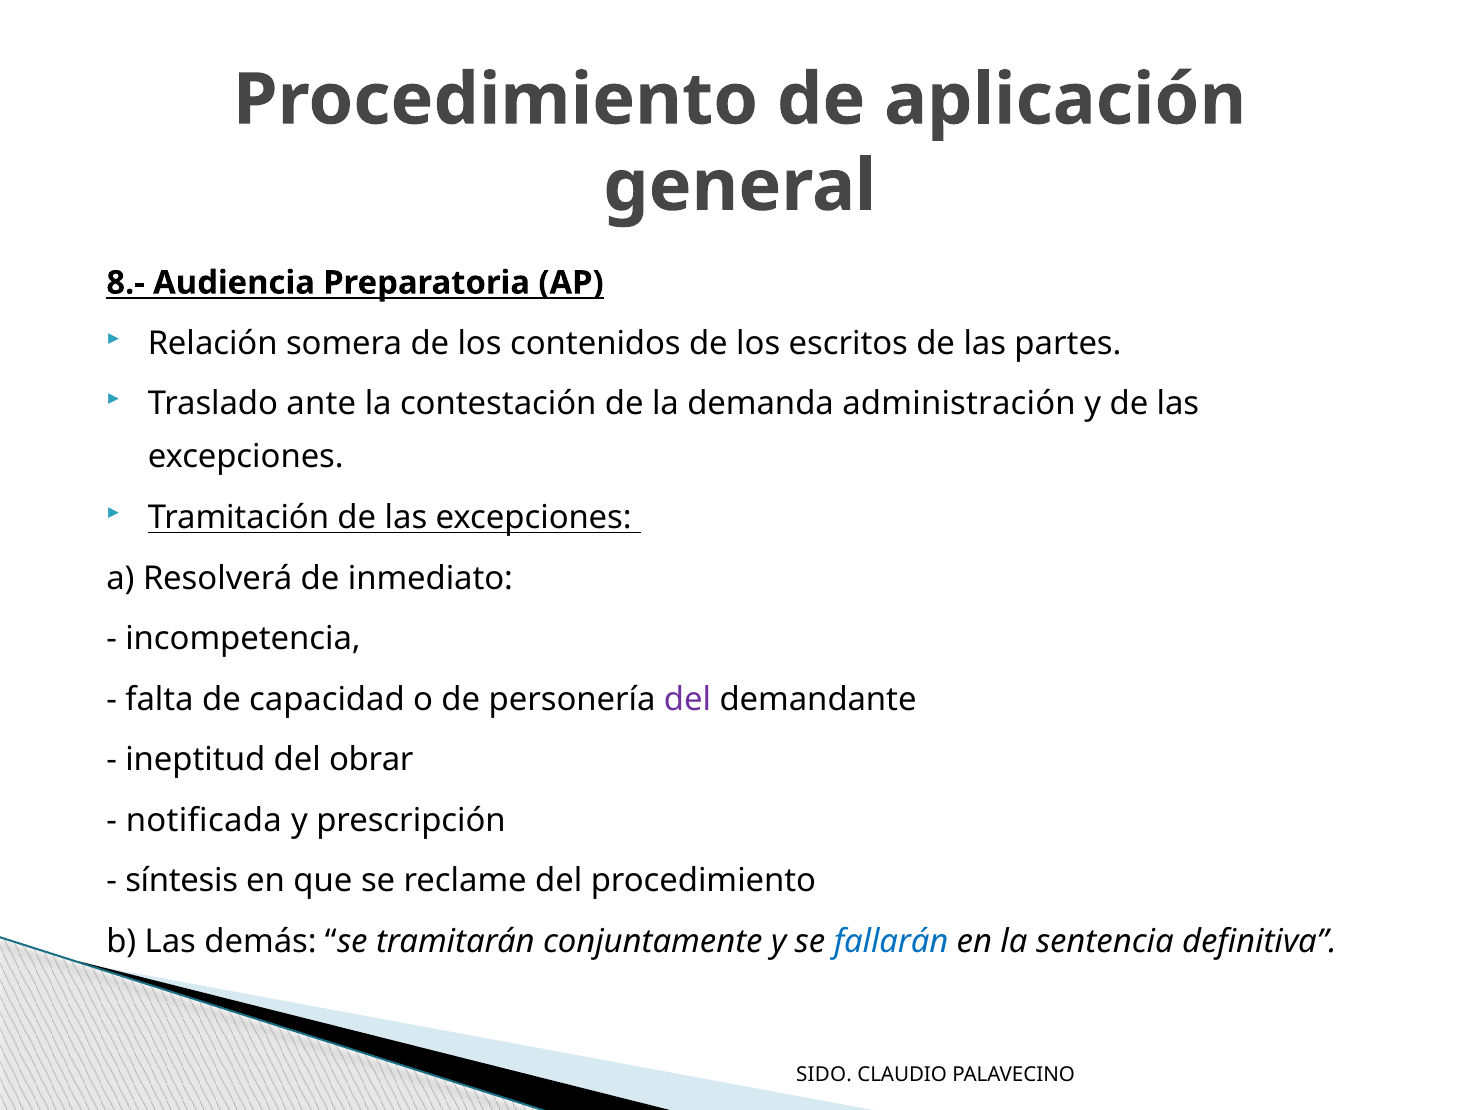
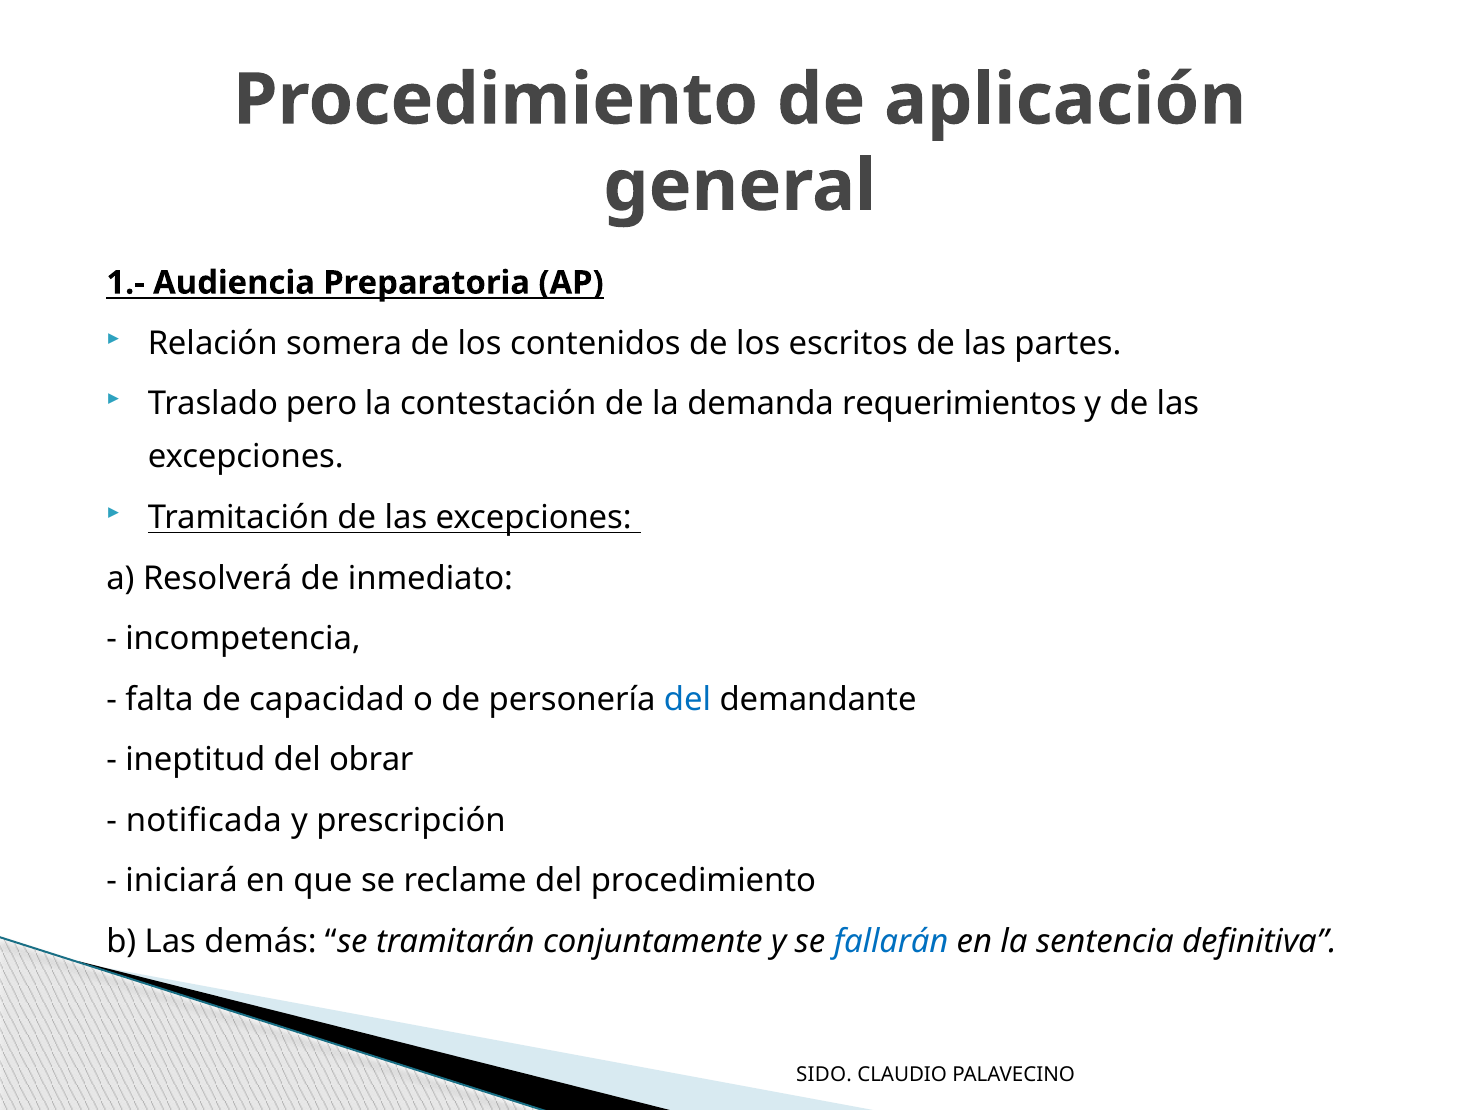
8.-: 8.- -> 1.-
ante: ante -> pero
administración: administración -> requerimientos
del at (688, 699) colour: purple -> blue
síntesis: síntesis -> iniciará
